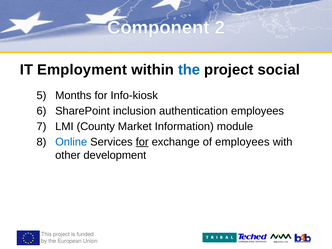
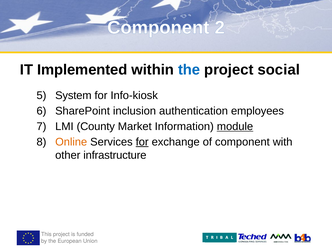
Employment: Employment -> Implemented
Months: Months -> System
module underline: none -> present
Online colour: blue -> orange
of employees: employees -> component
development: development -> infrastructure
